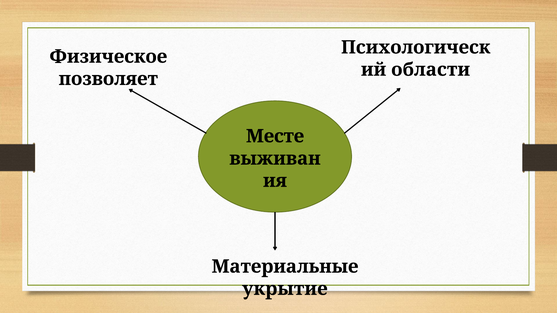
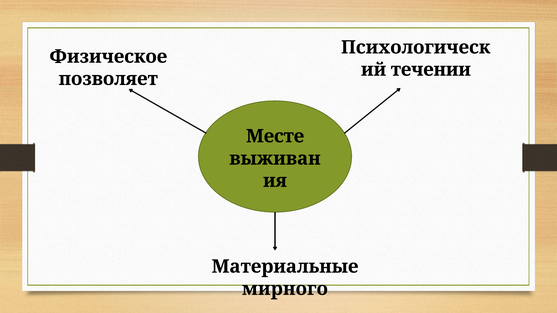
области: области -> течении
укрытие: укрытие -> мирного
